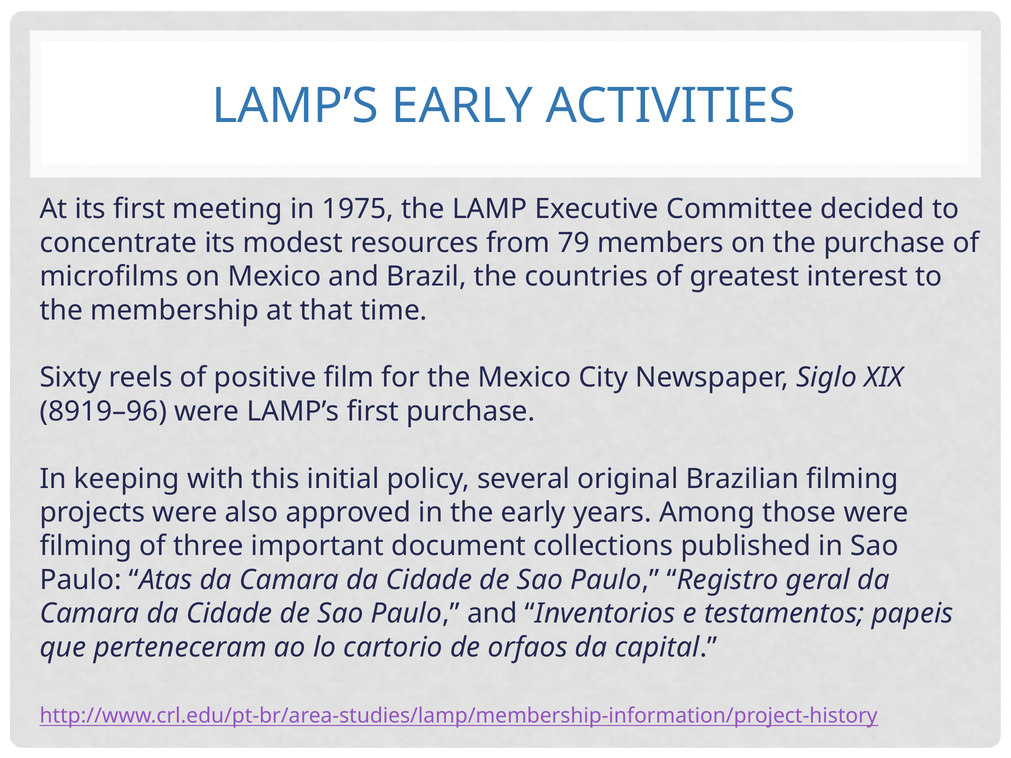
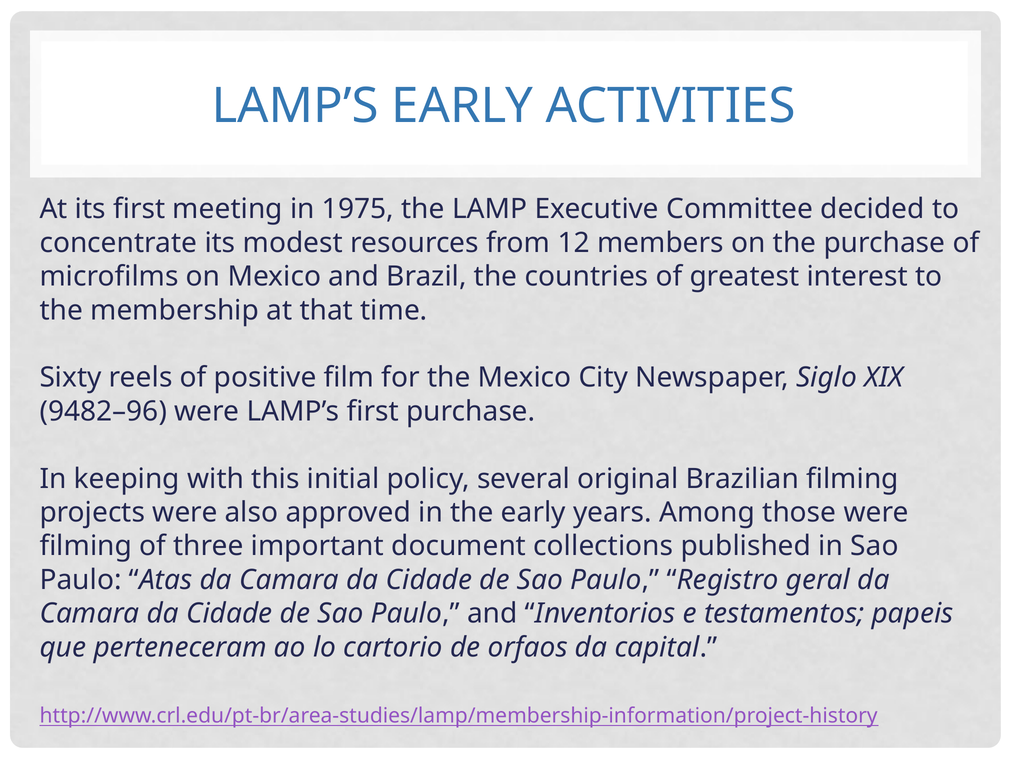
79: 79 -> 12
8919–96: 8919–96 -> 9482–96
